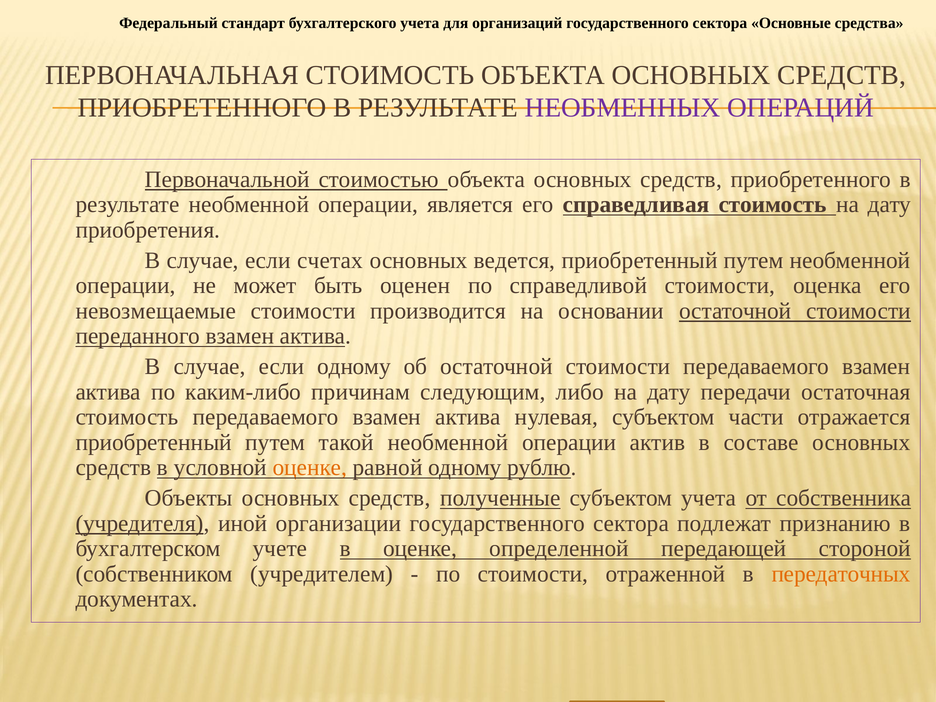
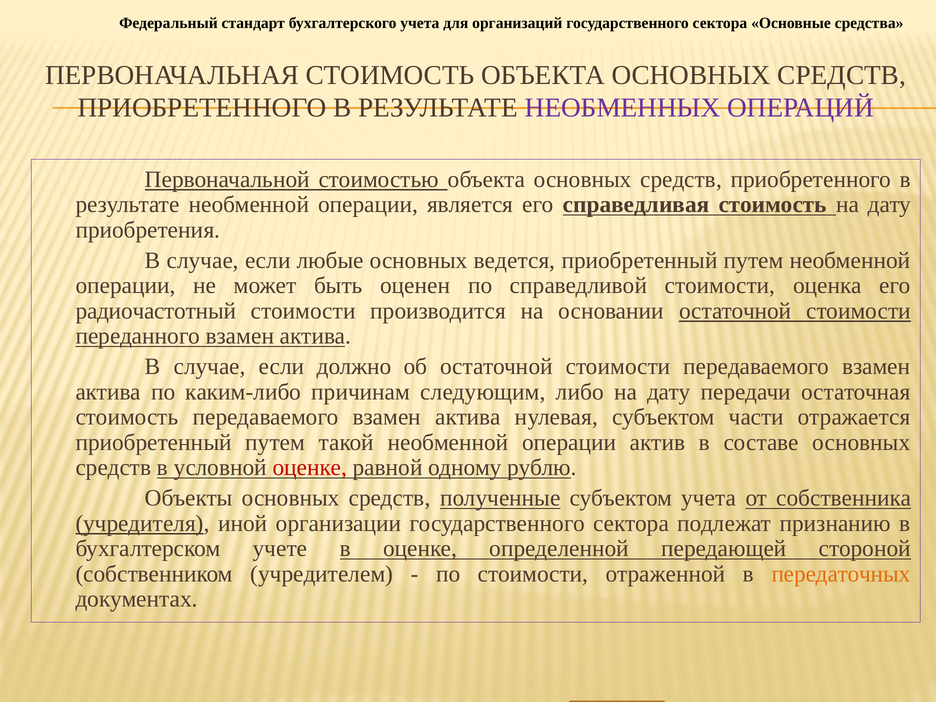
счетах: счетах -> любые
невозмещаемые: невозмещаемые -> радиочастотный
если одному: одному -> должно
оценке at (310, 468) colour: orange -> red
